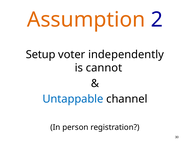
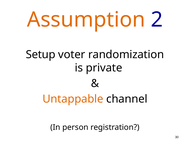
independently: independently -> randomization
cannot: cannot -> private
Untappable colour: blue -> orange
